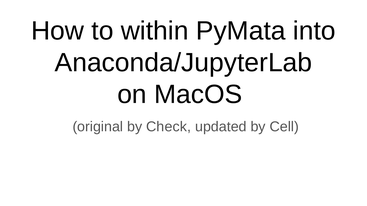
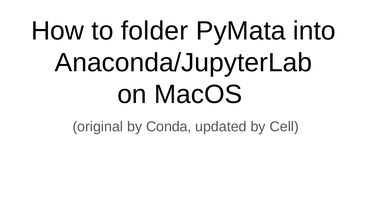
within: within -> folder
Check: Check -> Conda
